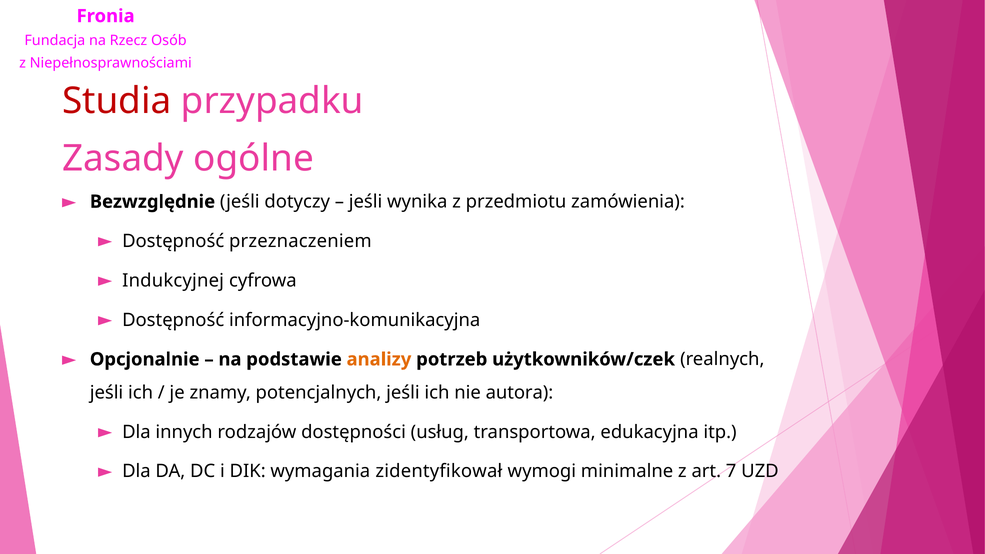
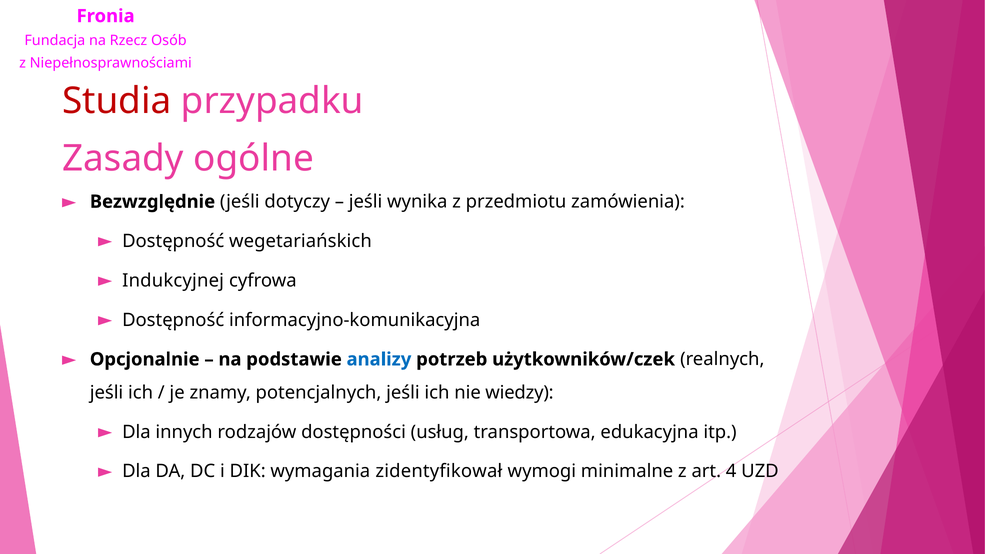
przeznaczeniem: przeznaczeniem -> wegetariańskich
analizy colour: orange -> blue
autora: autora -> wiedzy
7: 7 -> 4
